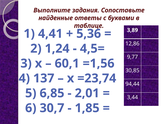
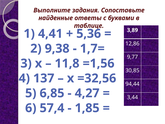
1,24: 1,24 -> 9,38
4,5=: 4,5= -> 1,7=
60,1: 60,1 -> 11,8
=23,74: =23,74 -> =32,56
2,01: 2,01 -> 4,27
30,7: 30,7 -> 57,4
